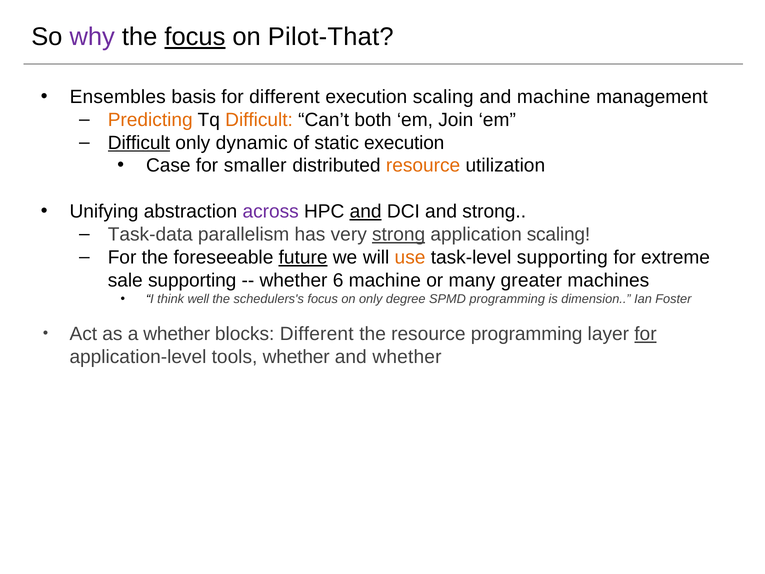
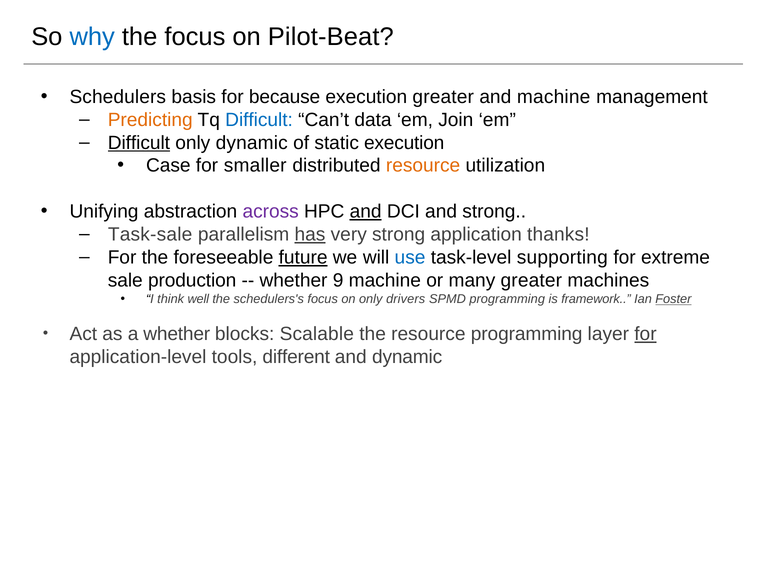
why colour: purple -> blue
focus at (195, 37) underline: present -> none
Pilot-That: Pilot-That -> Pilot-Beat
Ensembles: Ensembles -> Schedulers
for different: different -> because
execution scaling: scaling -> greater
Difficult at (259, 120) colour: orange -> blue
both: both -> data
Task-data: Task-data -> Task-sale
has underline: none -> present
strong at (399, 234) underline: present -> none
application scaling: scaling -> thanks
use colour: orange -> blue
sale supporting: supporting -> production
6: 6 -> 9
degree: degree -> drivers
dimension: dimension -> framework
Foster underline: none -> present
blocks Different: Different -> Scalable
tools whether: whether -> different
and whether: whether -> dynamic
